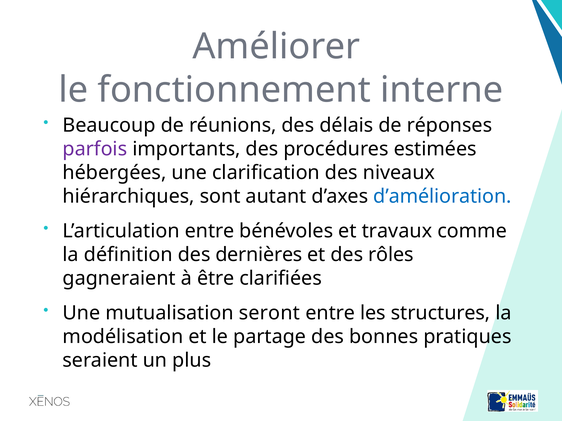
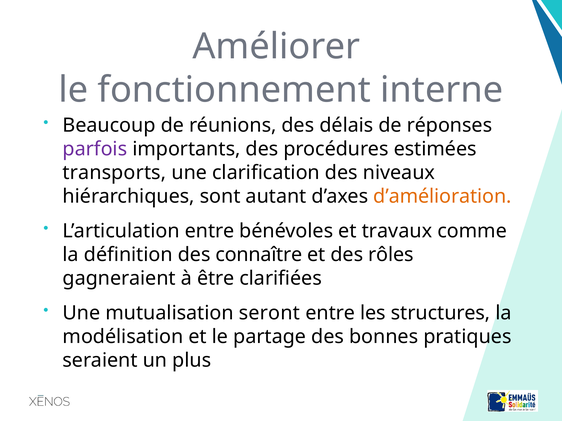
hébergées: hébergées -> transports
d’amélioration colour: blue -> orange
dernières: dernières -> connaître
